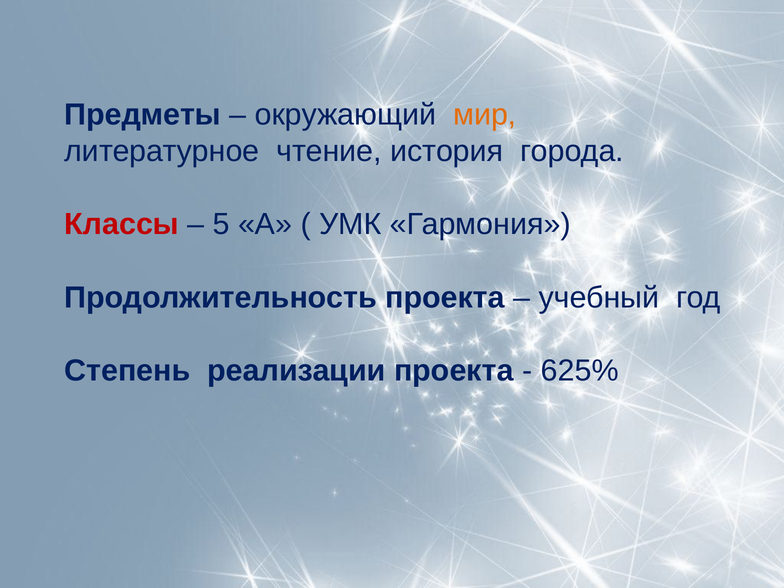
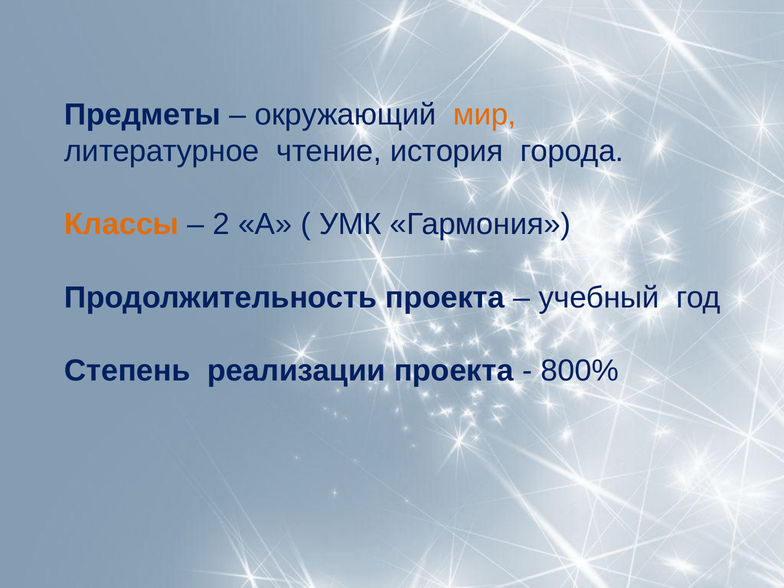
Классы colour: red -> orange
5: 5 -> 2
625%: 625% -> 800%
